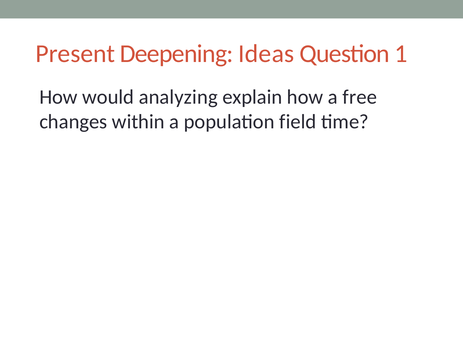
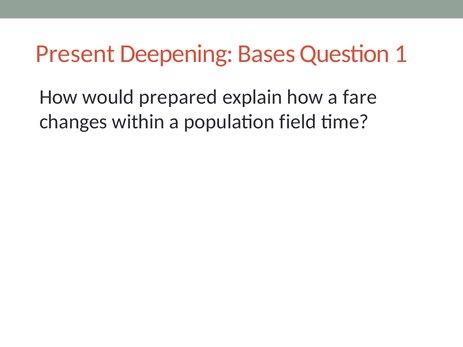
Ideas: Ideas -> Bases
analyzing: analyzing -> prepared
free: free -> fare
